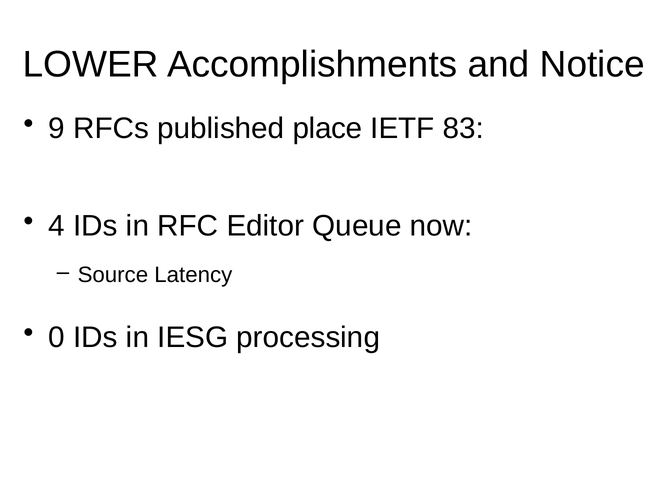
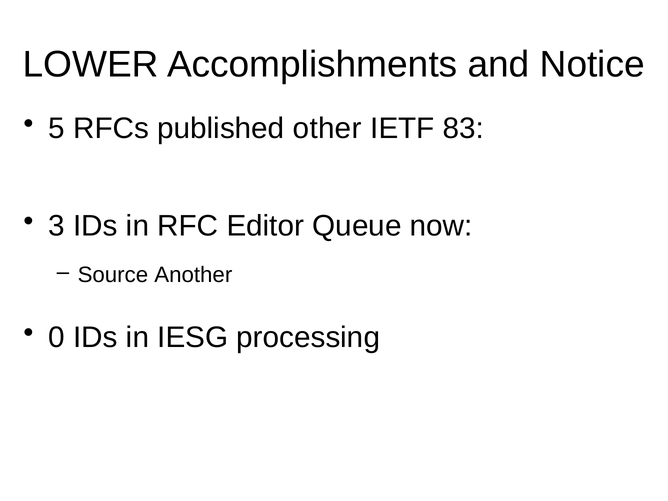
9: 9 -> 5
place: place -> other
4: 4 -> 3
Latency: Latency -> Another
